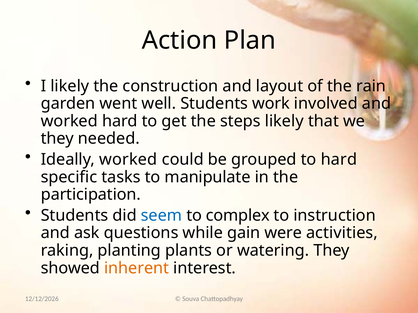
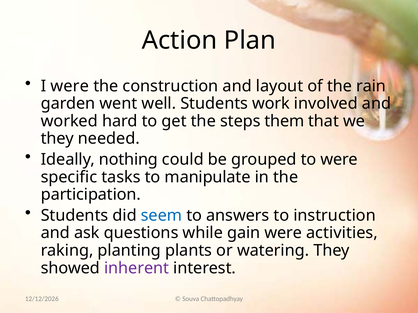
I likely: likely -> were
steps likely: likely -> them
Ideally worked: worked -> nothing
to hard: hard -> were
complex: complex -> answers
inherent colour: orange -> purple
